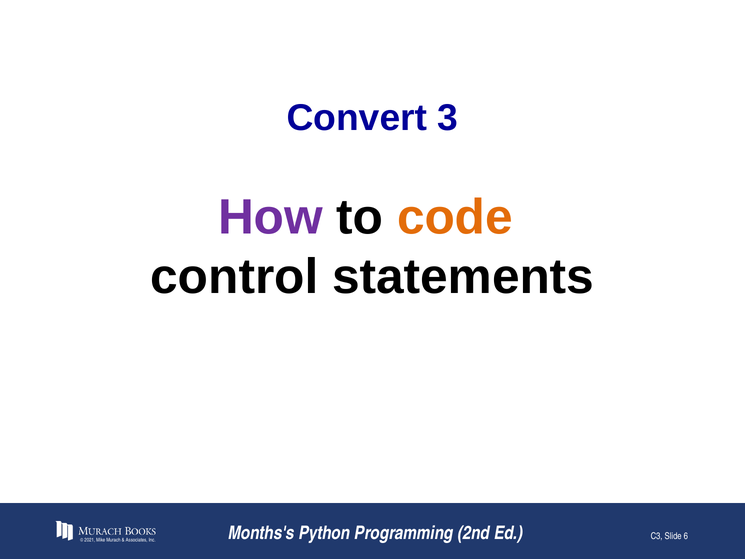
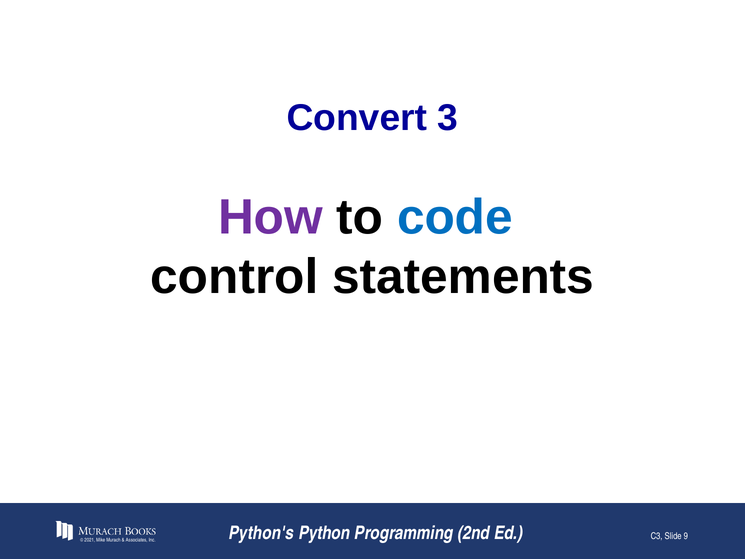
code colour: orange -> blue
Months's: Months's -> Python's
6: 6 -> 9
